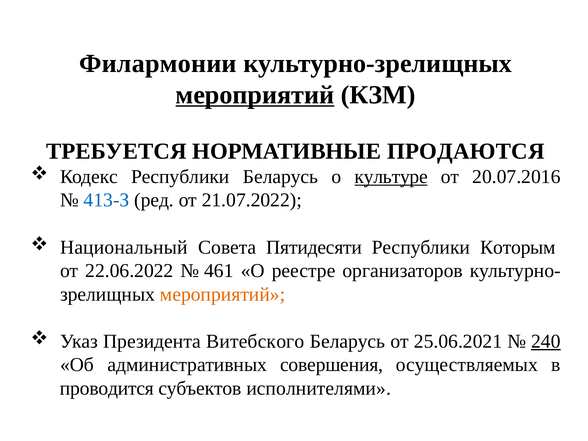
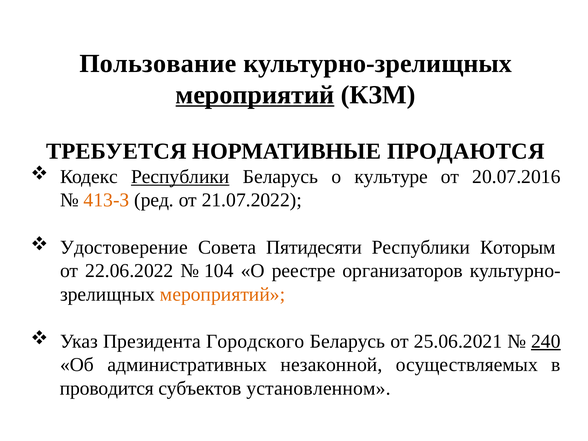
Филармонии: Филармонии -> Пользование
Республики at (180, 177) underline: none -> present
культуре underline: present -> none
413-З colour: blue -> orange
Национальный: Национальный -> Удостоверение
461: 461 -> 104
Витебского: Витебского -> Городского
совершения: совершения -> незаконной
исполнителями: исполнителями -> установленном
